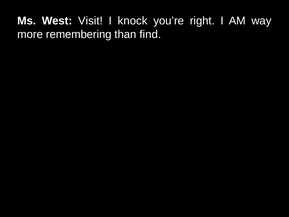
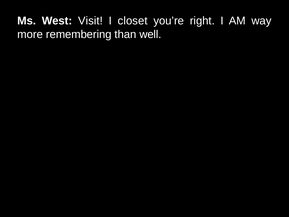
knock: knock -> closet
find: find -> well
